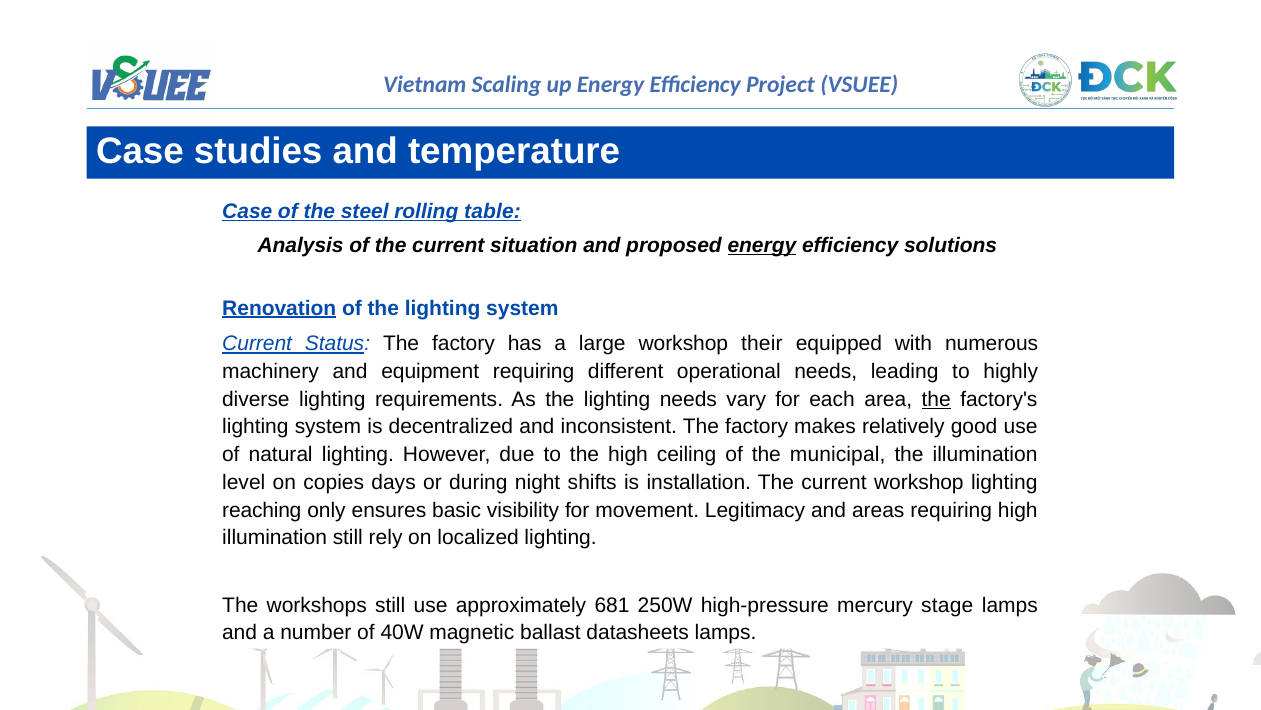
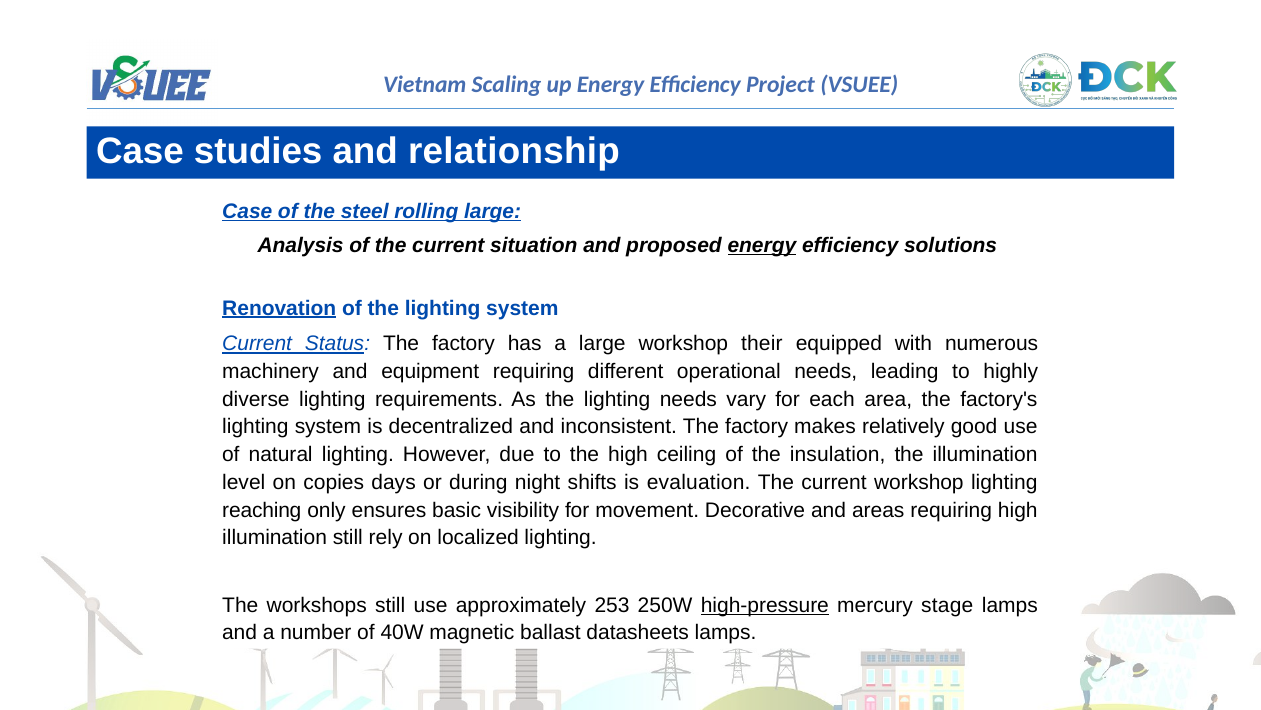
temperature: temperature -> relationship
rolling table: table -> large
the at (936, 399) underline: present -> none
municipal: municipal -> insulation
installation: installation -> evaluation
Legitimacy: Legitimacy -> Decorative
681: 681 -> 253
high-pressure underline: none -> present
